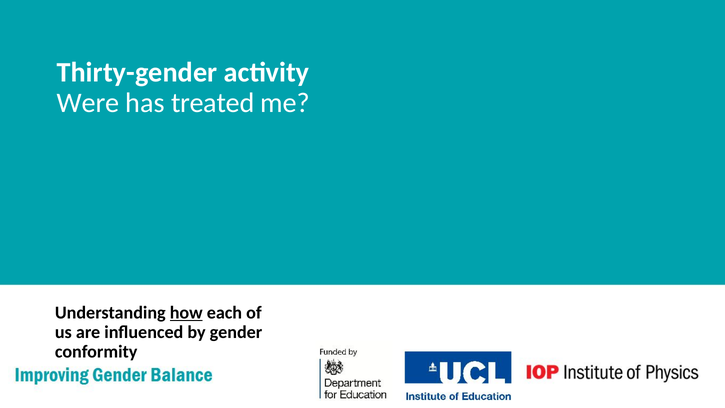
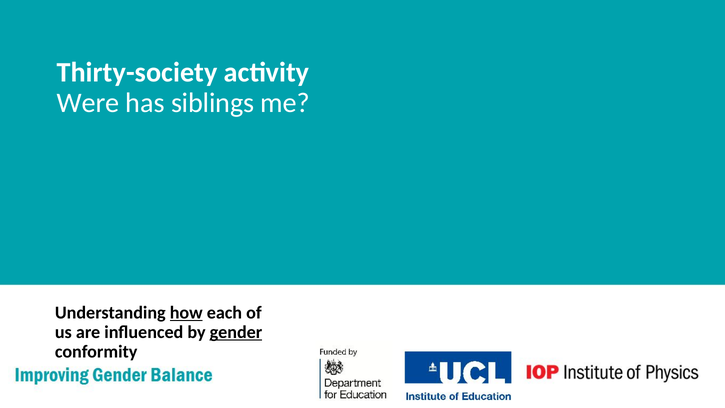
Thirty-gender: Thirty-gender -> Thirty-society
treated: treated -> siblings
gender underline: none -> present
